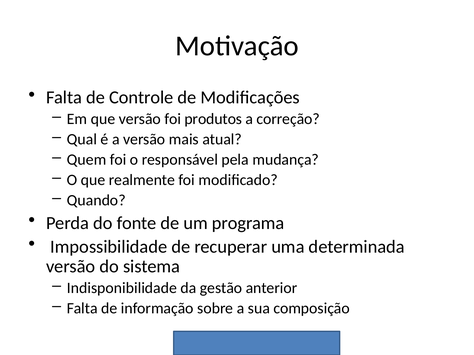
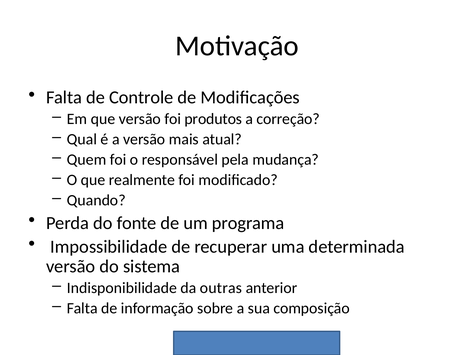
gestão: gestão -> outras
